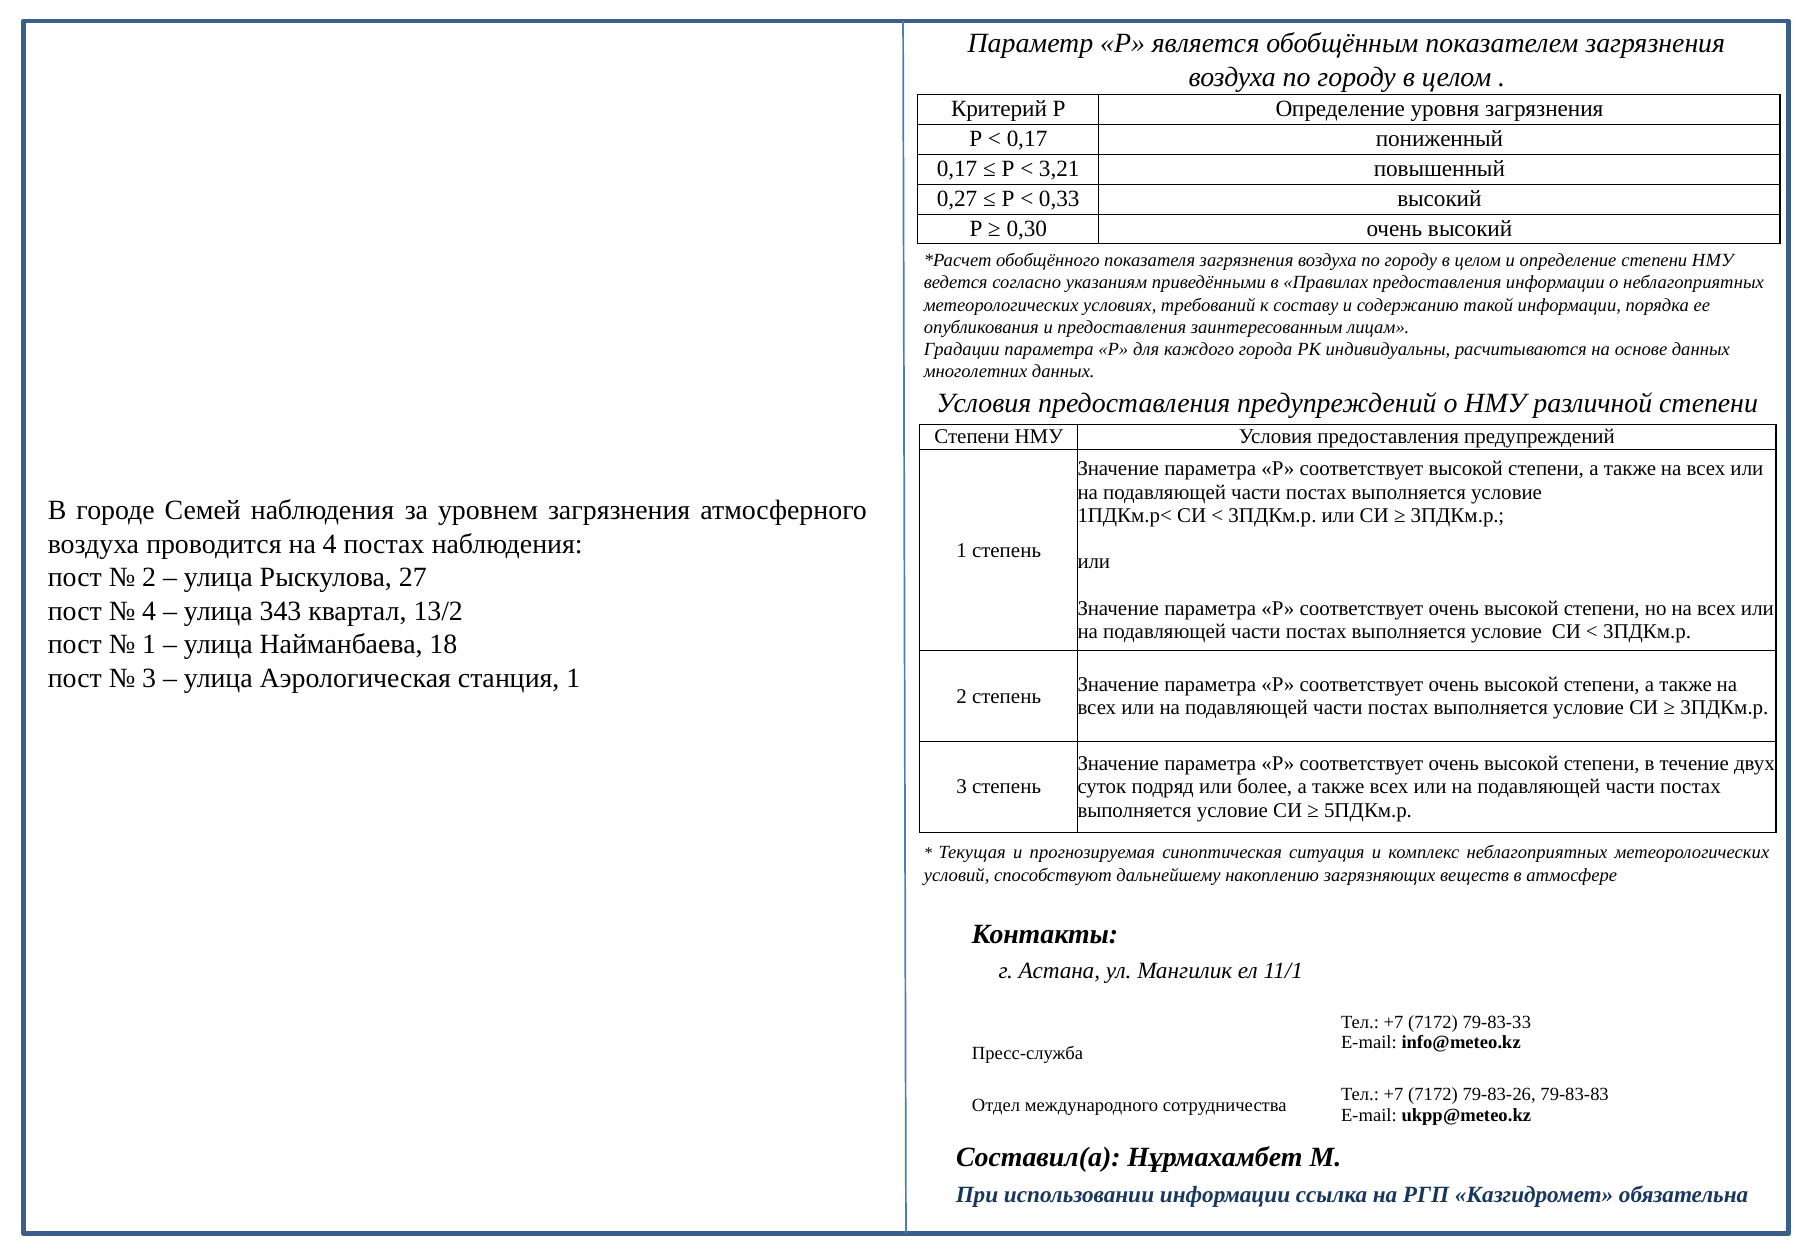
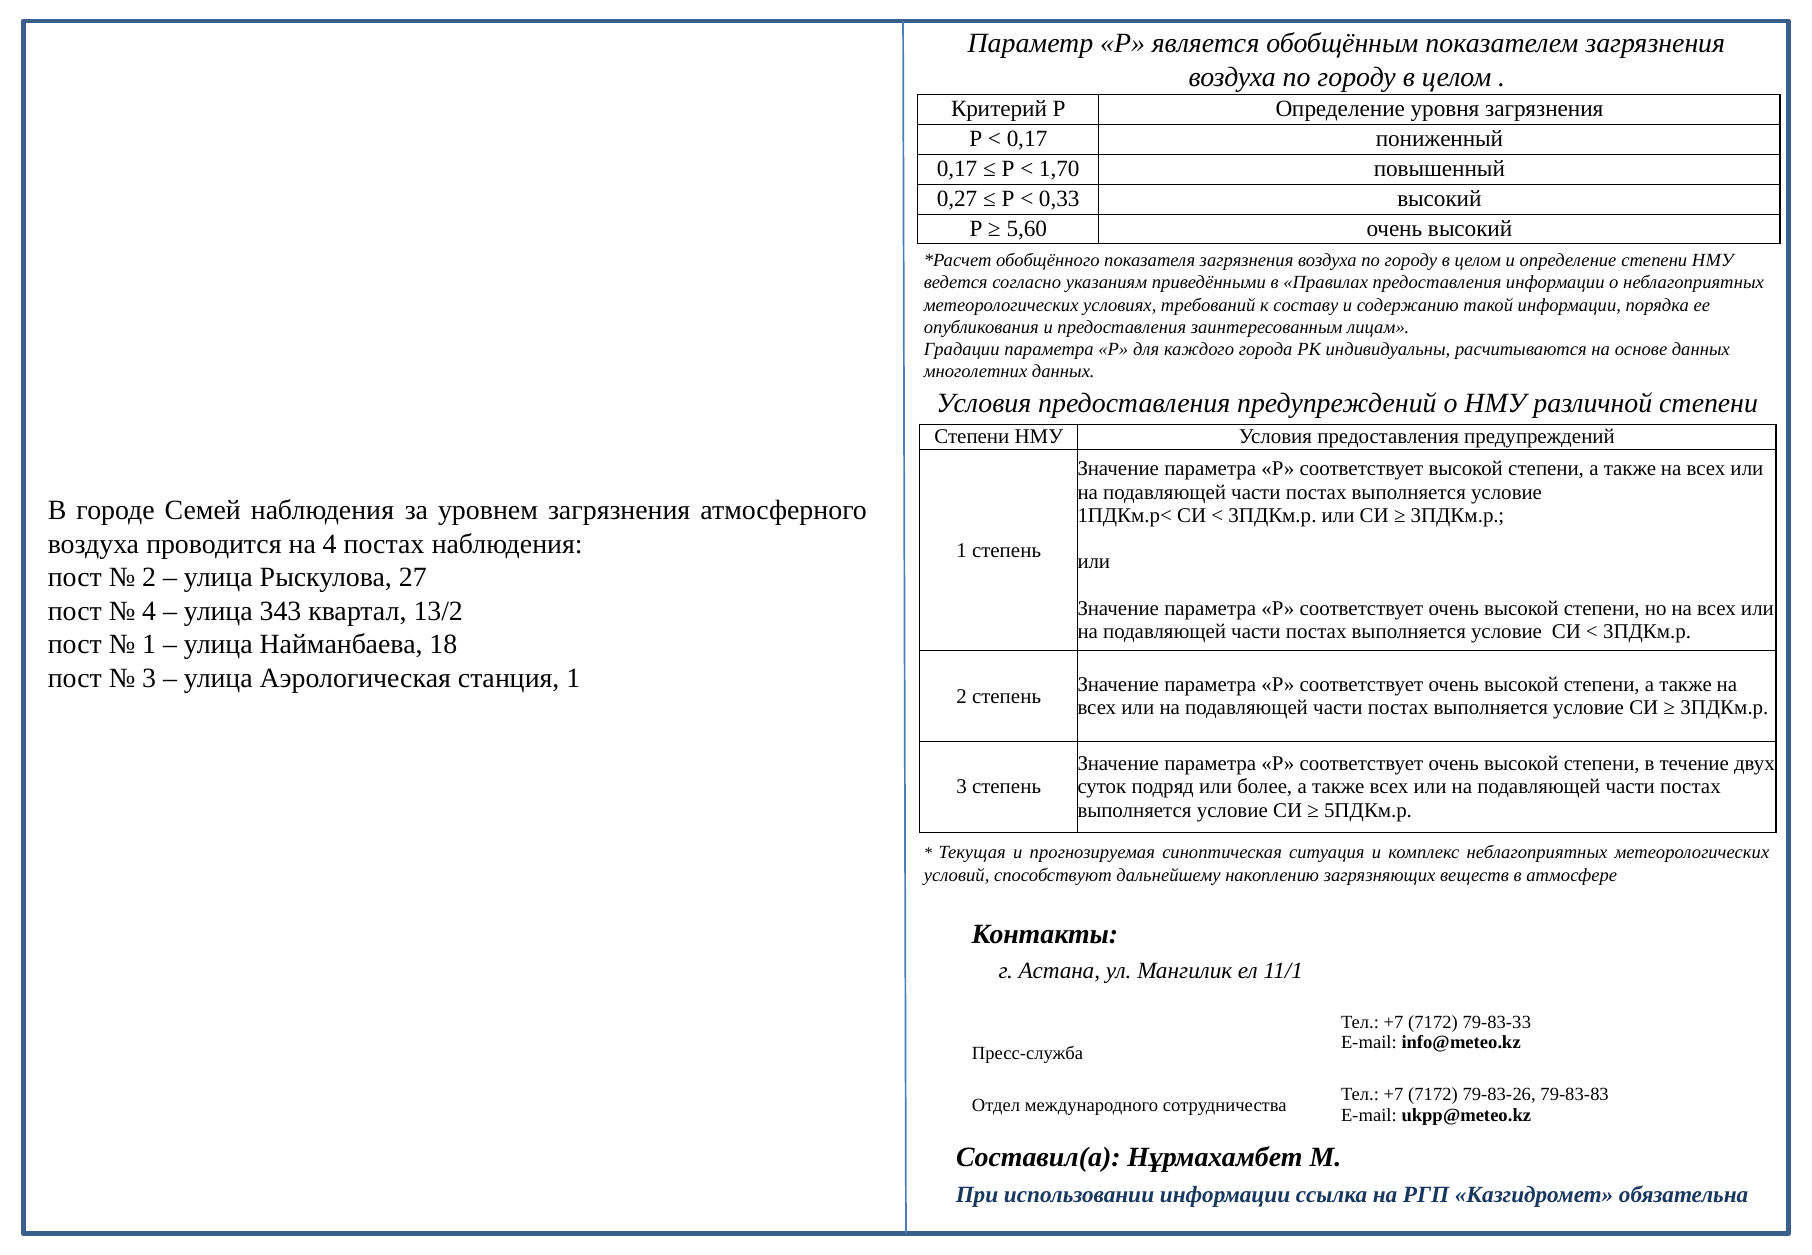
3,21: 3,21 -> 1,70
0,30: 0,30 -> 5,60
